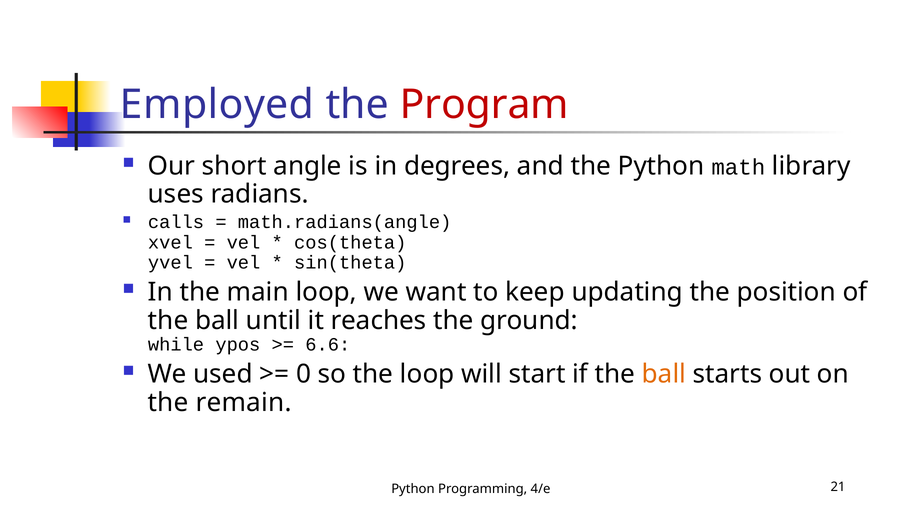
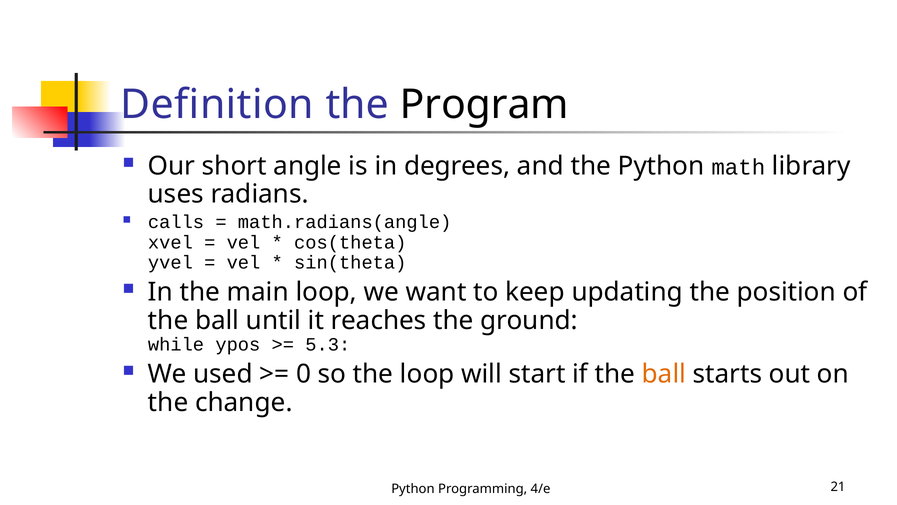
Employed: Employed -> Definition
Program colour: red -> black
6.6: 6.6 -> 5.3
remain: remain -> change
